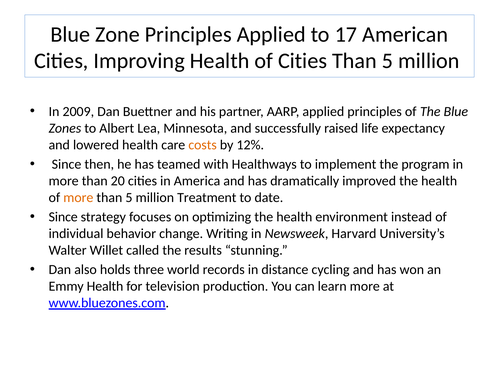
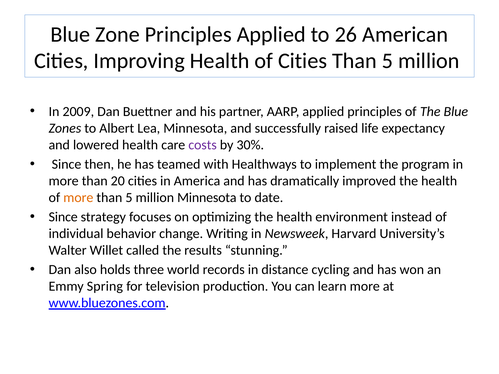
17: 17 -> 26
costs colour: orange -> purple
12%: 12% -> 30%
million Treatment: Treatment -> Minnesota
Emmy Health: Health -> Spring
